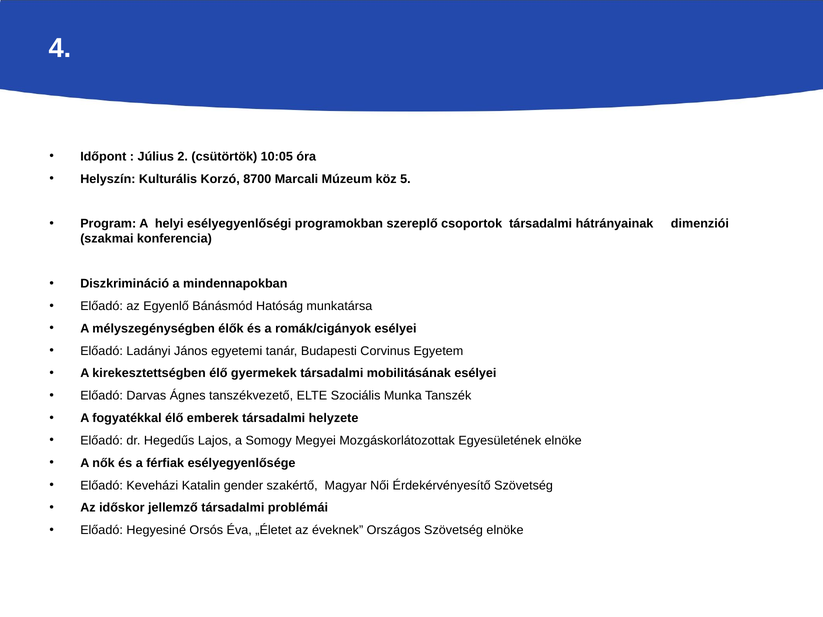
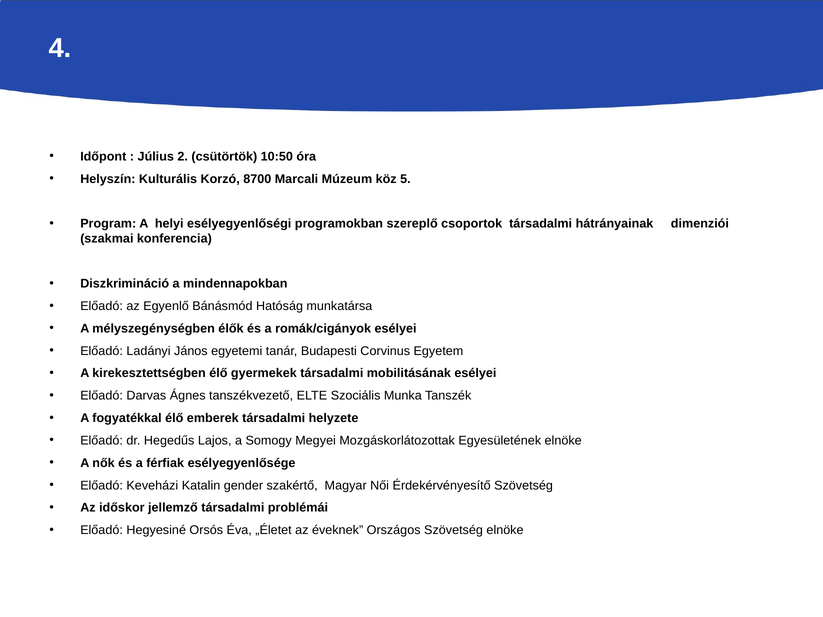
10:05: 10:05 -> 10:50
